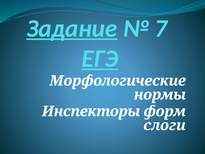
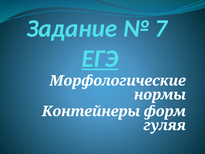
Задание underline: present -> none
Инспекторы: Инспекторы -> Контейнеры
слоги: слоги -> гуляя
